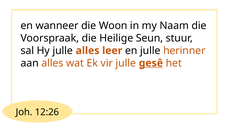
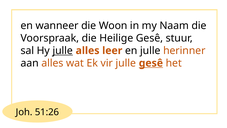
Heilige Seun: Seun -> Gesê
julle at (63, 50) underline: none -> present
12:26: 12:26 -> 51:26
